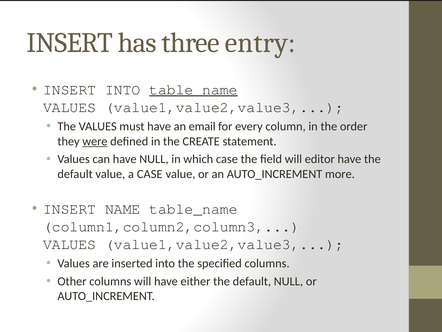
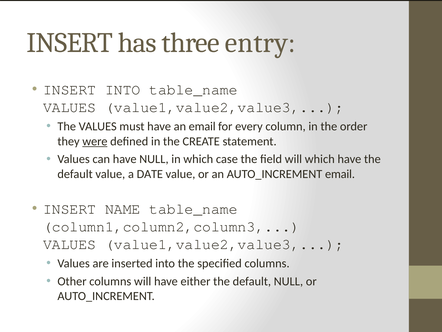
table_name at (193, 89) underline: present -> none
will editor: editor -> which
a CASE: CASE -> DATE
AUTO_INCREMENT more: more -> email
